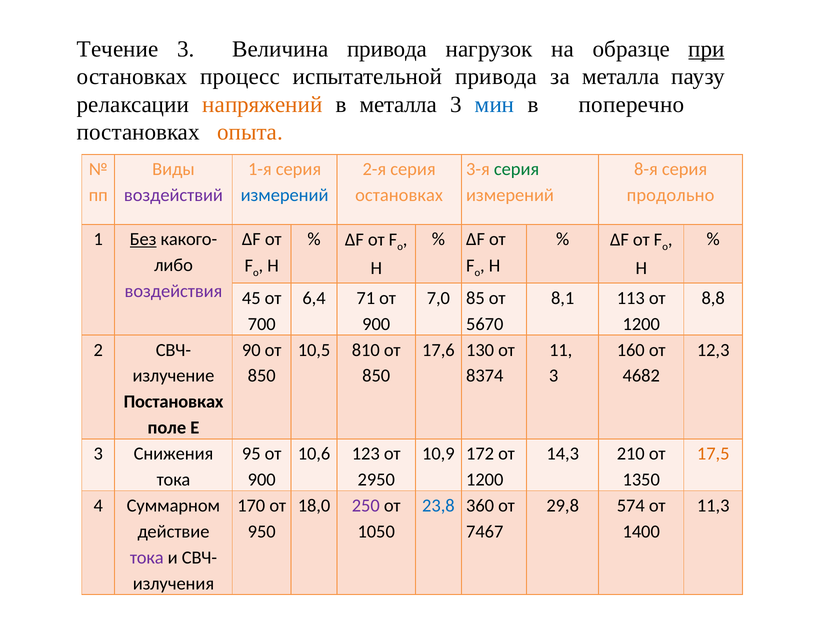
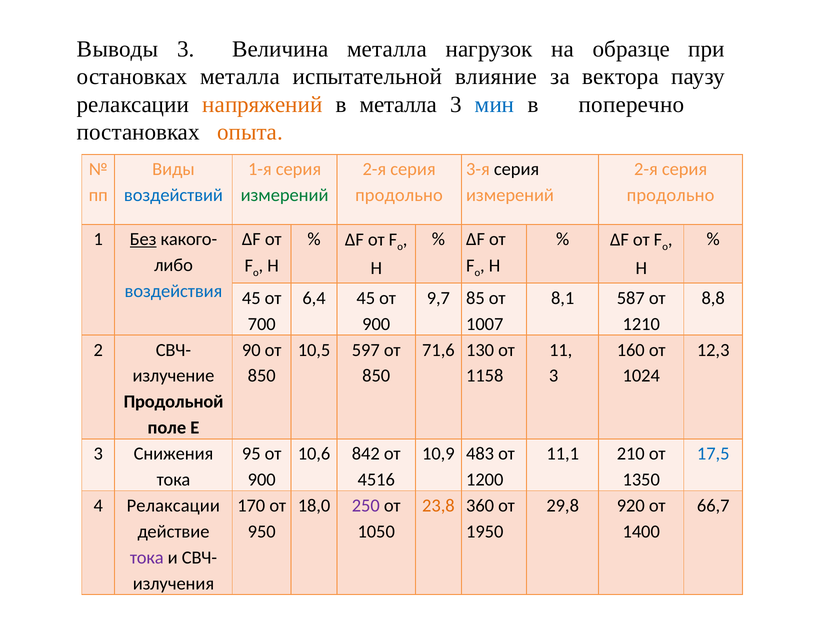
Течение: Течение -> Выводы
Величина привода: привода -> металла
при underline: present -> none
остановках процесс: процесс -> металла
испытательной привода: привода -> влияние
за металла: металла -> вектора
серия at (517, 169) colour: green -> black
8-я at (646, 169): 8-я -> 2-я
воздействий colour: purple -> blue
измерений at (285, 195) colour: blue -> green
остановках at (399, 195): остановках -> продольно
воздействия colour: purple -> blue
6,4 71: 71 -> 45
7,0: 7,0 -> 9,7
113: 113 -> 587
5670: 5670 -> 1007
1200 at (641, 324): 1200 -> 1210
810: 810 -> 597
17,6: 17,6 -> 71,6
8374: 8374 -> 1158
4682: 4682 -> 1024
Постановках at (174, 402): Постановках -> Продольной
123: 123 -> 842
172: 172 -> 483
14,3: 14,3 -> 11,1
17,5 colour: orange -> blue
2950: 2950 -> 4516
4 Суммарном: Суммарном -> Релаксации
23,8 colour: blue -> orange
574: 574 -> 920
11,3: 11,3 -> 66,7
7467: 7467 -> 1950
